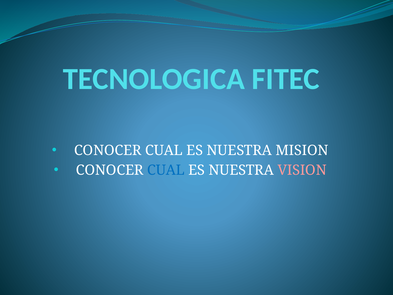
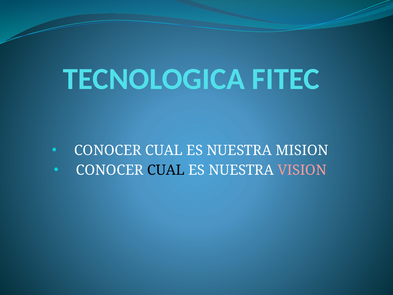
CUAL at (166, 170) colour: blue -> black
